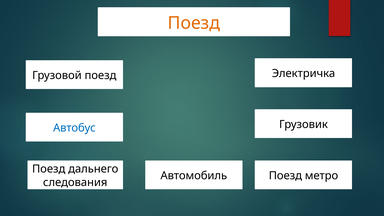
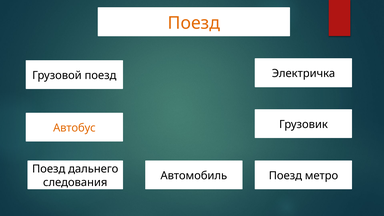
Автобус colour: blue -> orange
